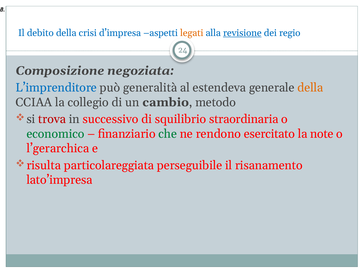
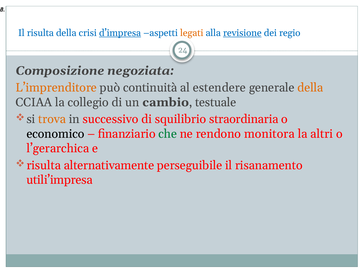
Il debito: debito -> risulta
d’impresa underline: none -> present
L’imprenditore colour: blue -> orange
generalità: generalità -> continuità
estendeva: estendeva -> estendere
metodo: metodo -> testuale
trova colour: red -> orange
economico colour: green -> black
esercitato: esercitato -> monitora
note: note -> altri
particolareggiata: particolareggiata -> alternativamente
lato’impresa: lato’impresa -> utili’impresa
